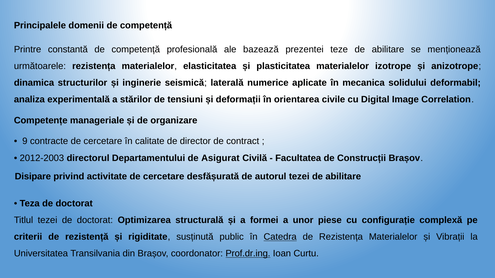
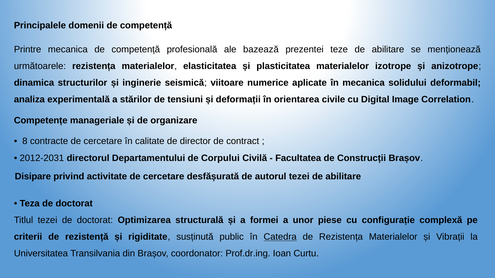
Printre constantă: constantă -> mecanica
laterală: laterală -> viitoare
9: 9 -> 8
2012-2003: 2012-2003 -> 2012-2031
Asigurat: Asigurat -> Corpului
Prof.dr.ing underline: present -> none
